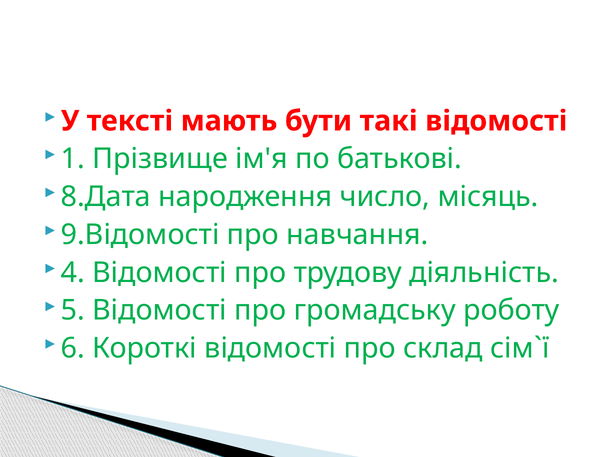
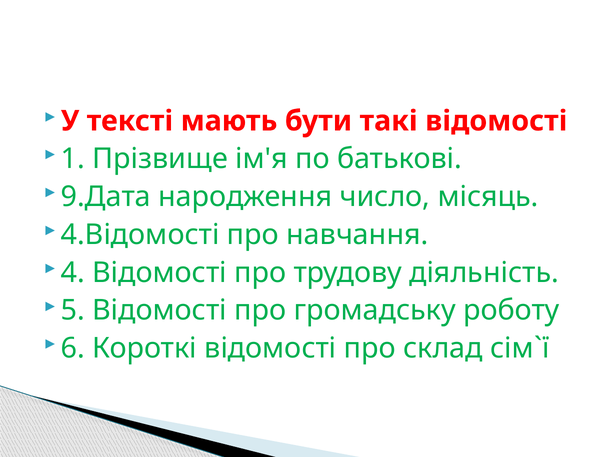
8.Дата: 8.Дата -> 9.Дата
9.Відомості: 9.Відомості -> 4.Відомості
